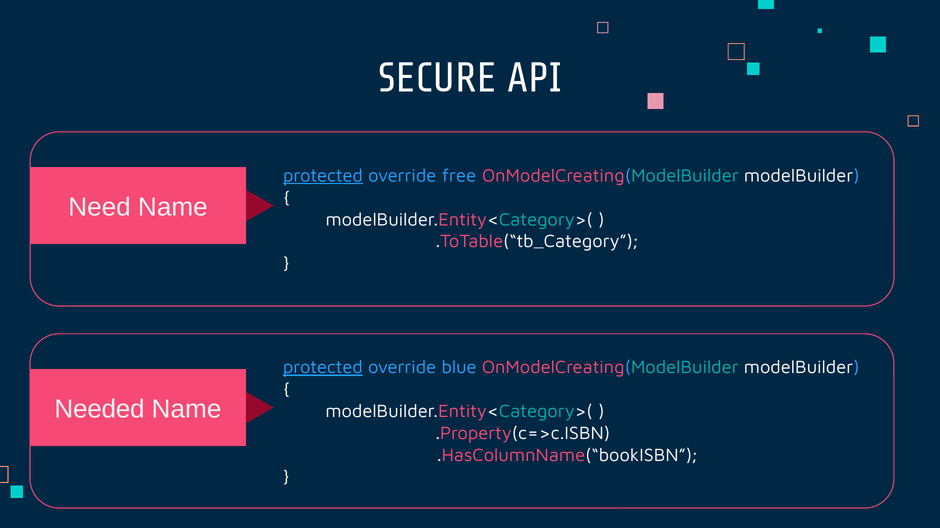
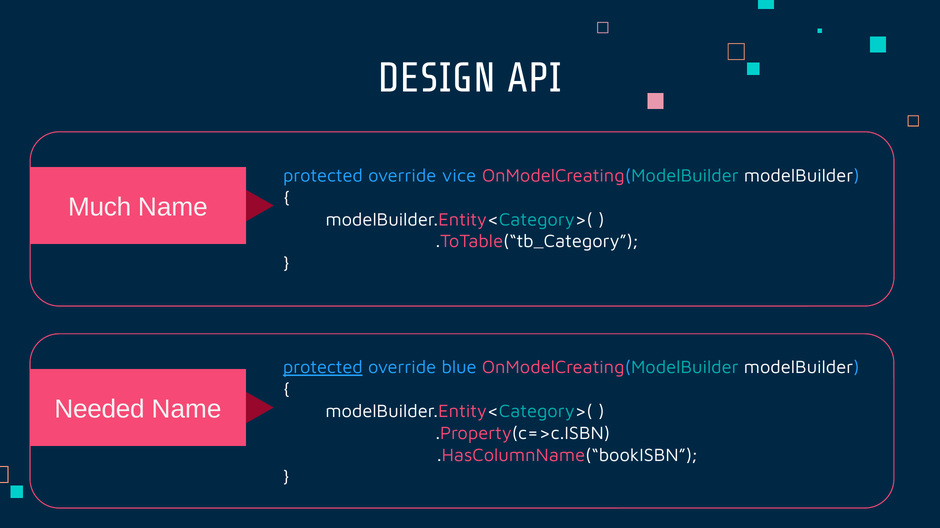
SECURE: SECURE -> DESIGN
protected at (323, 176) underline: present -> none
free: free -> vice
Need: Need -> Much
